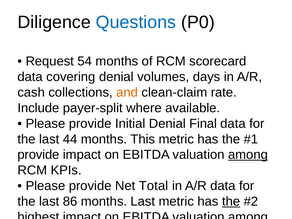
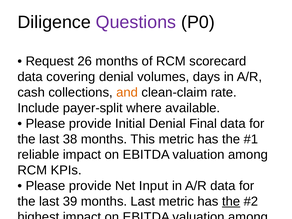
Questions colour: blue -> purple
54: 54 -> 26
44: 44 -> 38
provide at (38, 155): provide -> reliable
among at (248, 155) underline: present -> none
Total: Total -> Input
86: 86 -> 39
